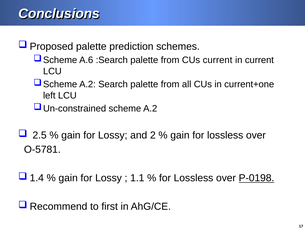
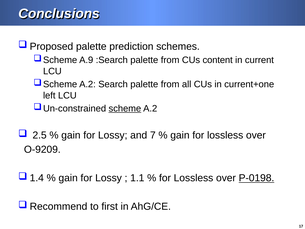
A.6: A.6 -> A.9
CUs current: current -> content
scheme underline: none -> present
2: 2 -> 7
O-5781: O-5781 -> O-9209
